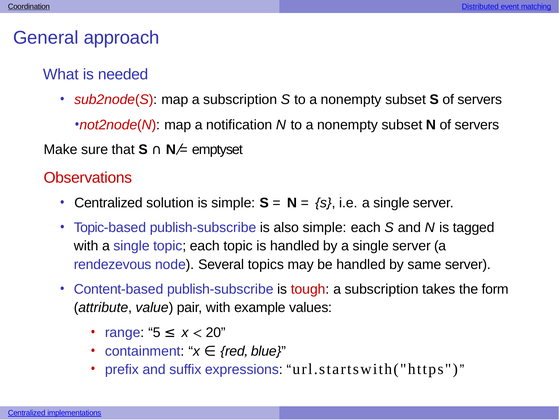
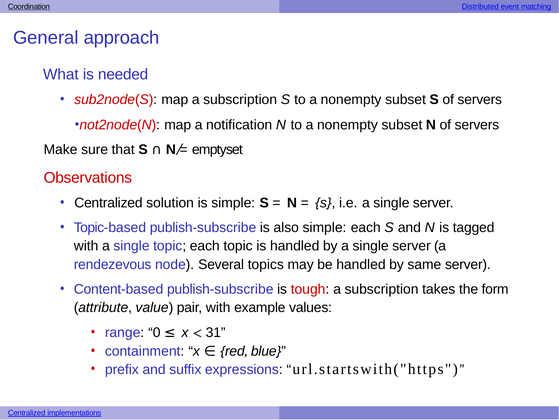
5: 5 -> 0
20: 20 -> 31
